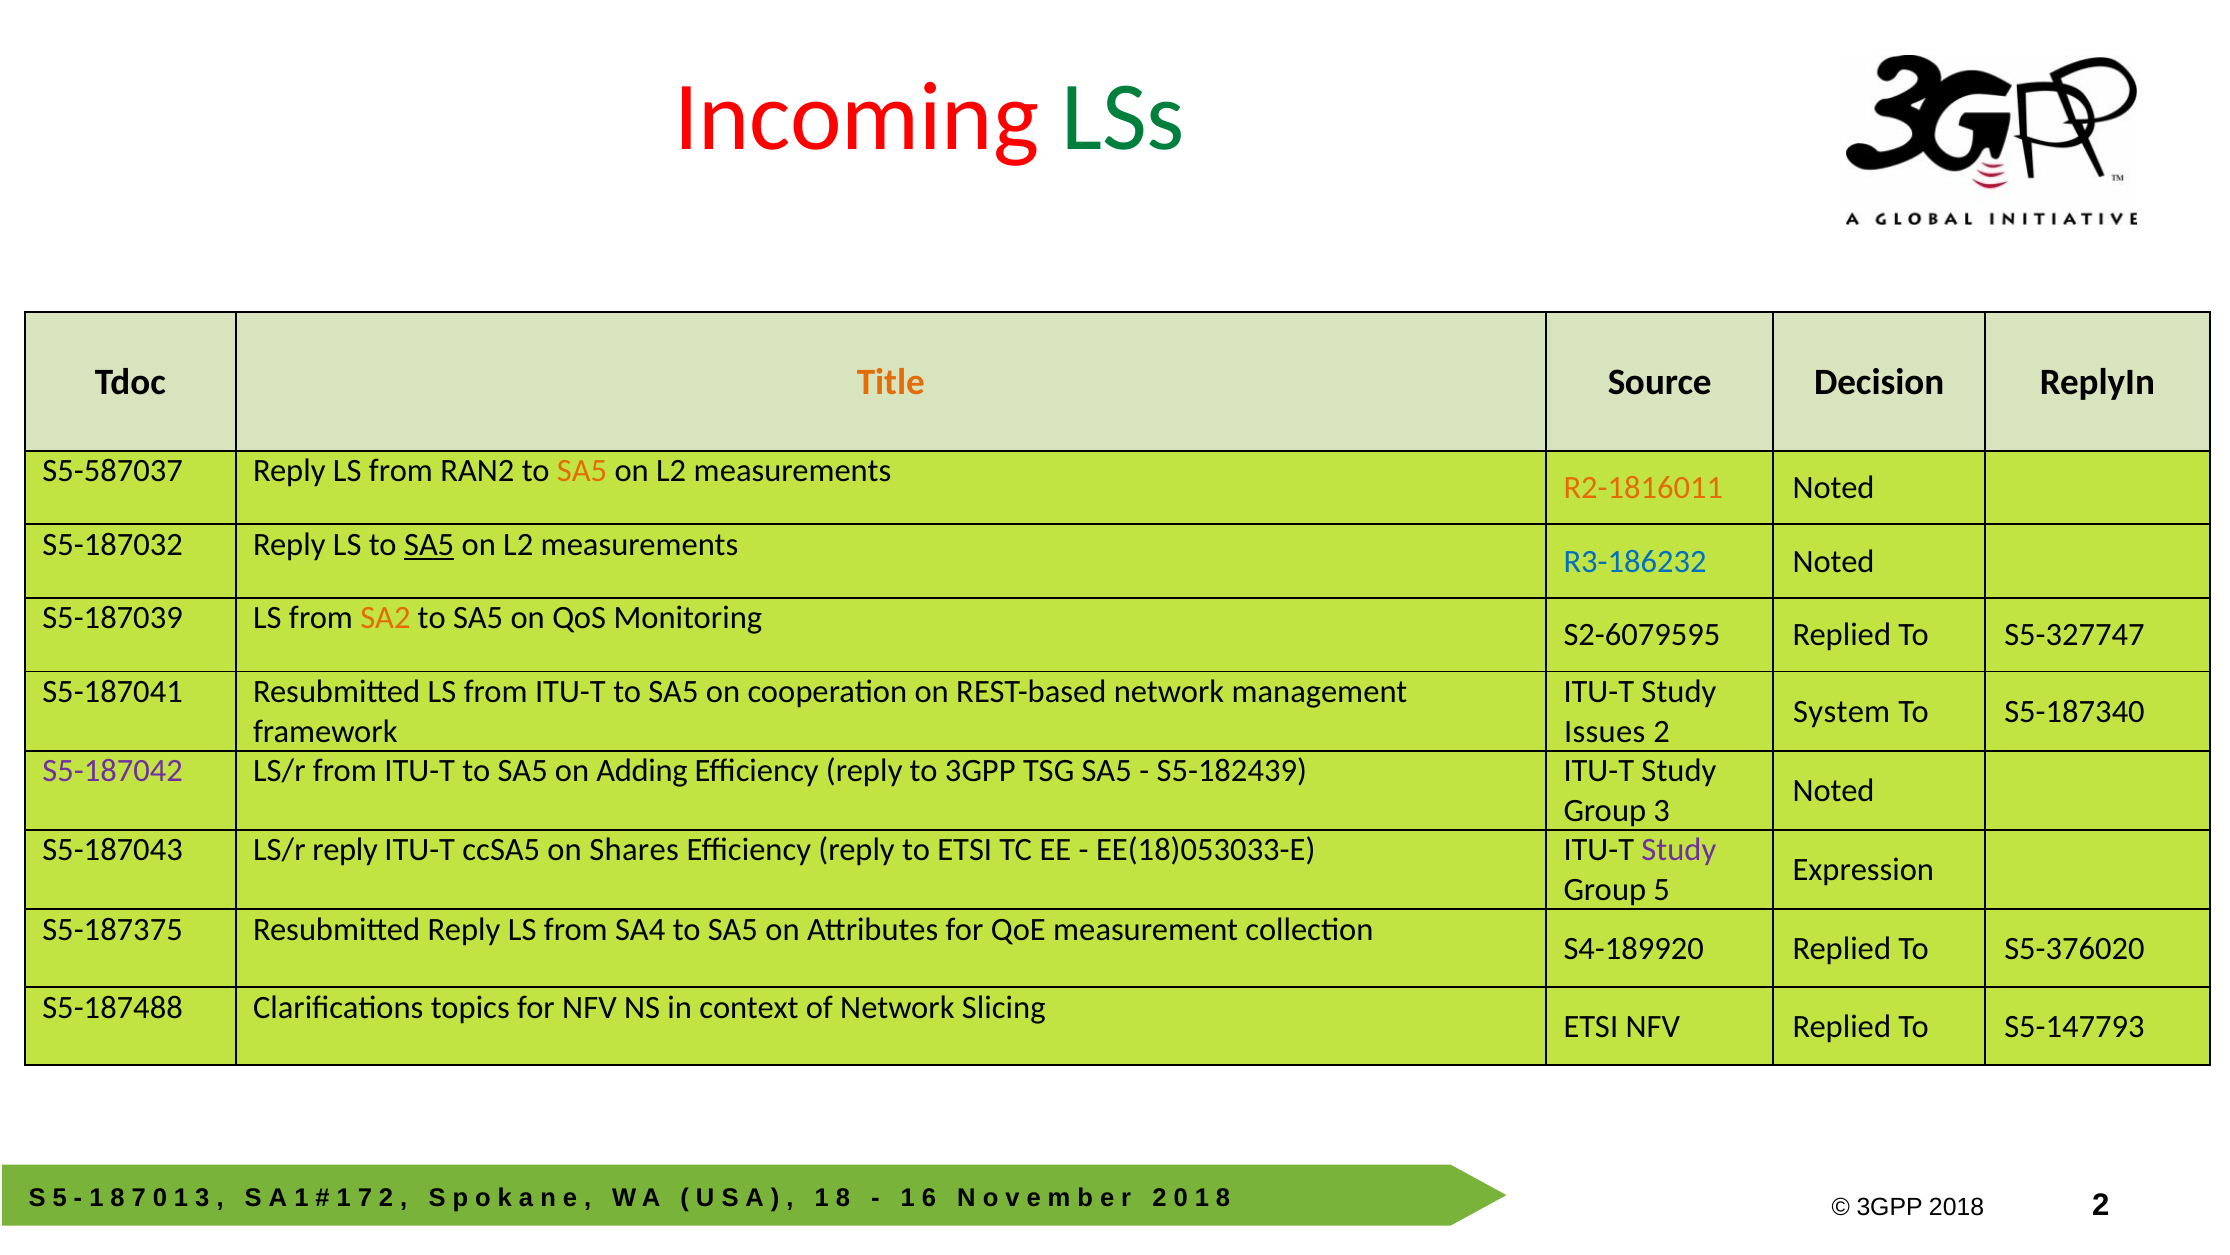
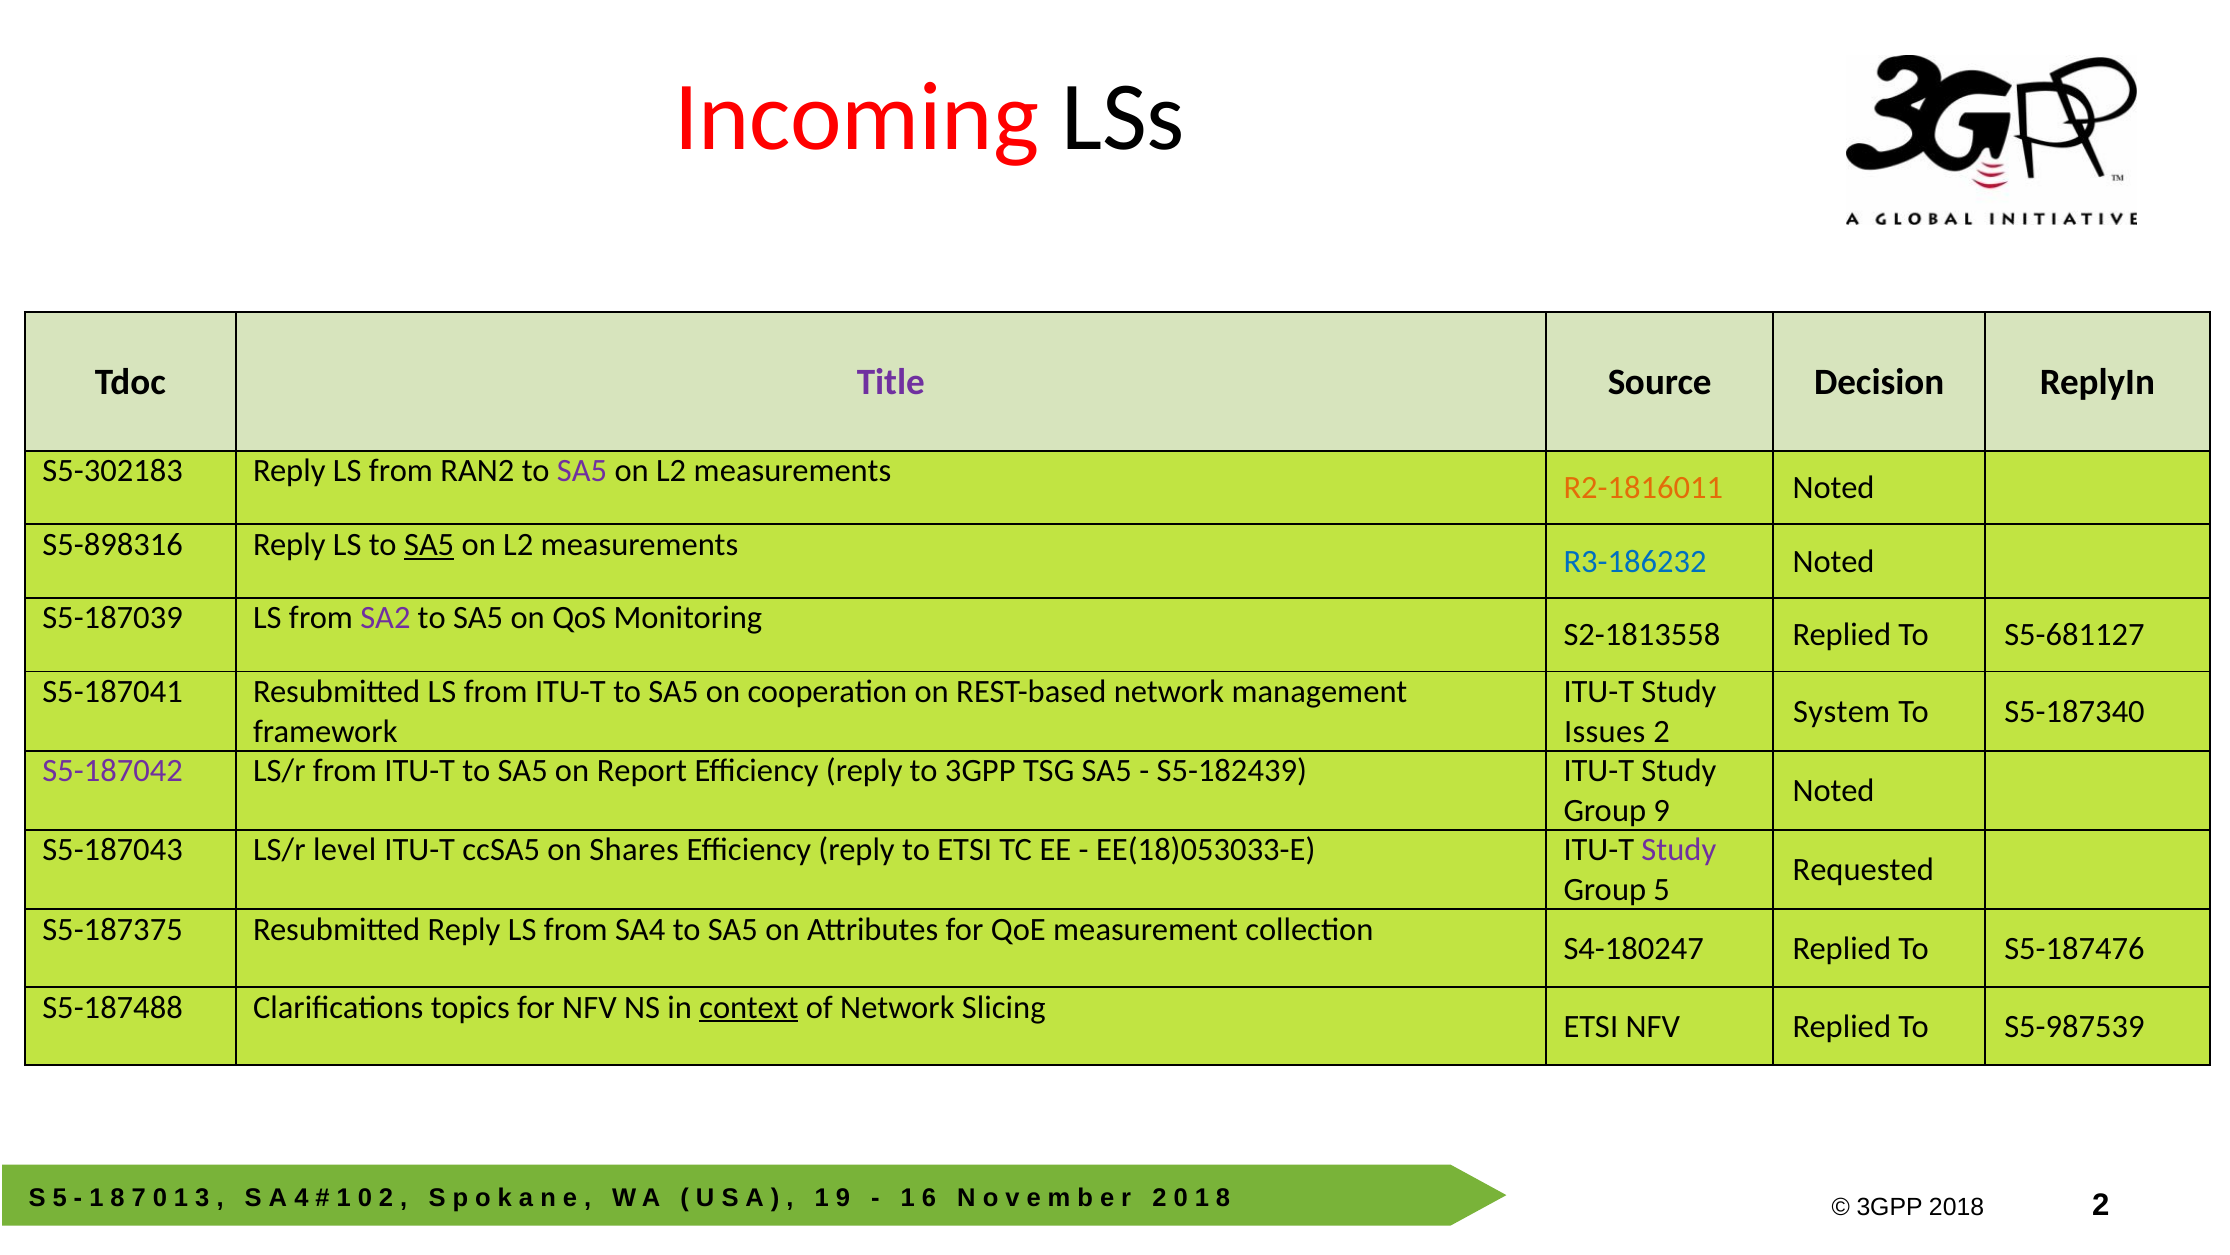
LSs colour: green -> black
Title colour: orange -> purple
S5-587037: S5-587037 -> S5-302183
SA5 at (582, 471) colour: orange -> purple
S5-187032: S5-187032 -> S5-898316
SA2 colour: orange -> purple
S2-6079595: S2-6079595 -> S2-1813558
S5-327747: S5-327747 -> S5-681127
Adding: Adding -> Report
Group 3: 3 -> 9
LS/r reply: reply -> level
Expression: Expression -> Requested
S4-189920: S4-189920 -> S4-180247
S5-376020: S5-376020 -> S5-187476
context underline: none -> present
S5-147793: S5-147793 -> S5-987539
1 at (301, 1198): 1 -> 4
7 at (365, 1198): 7 -> 0
8 at (843, 1198): 8 -> 9
